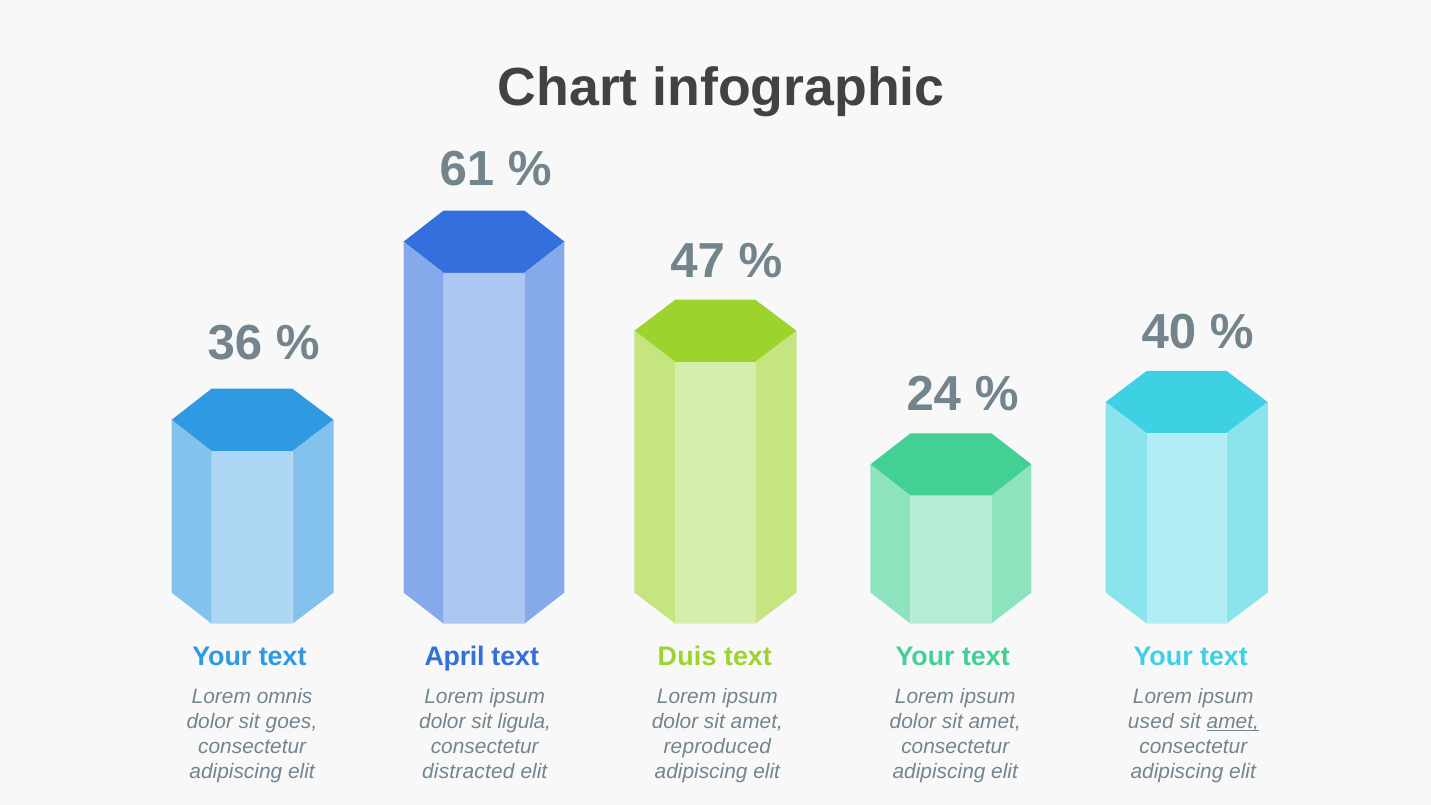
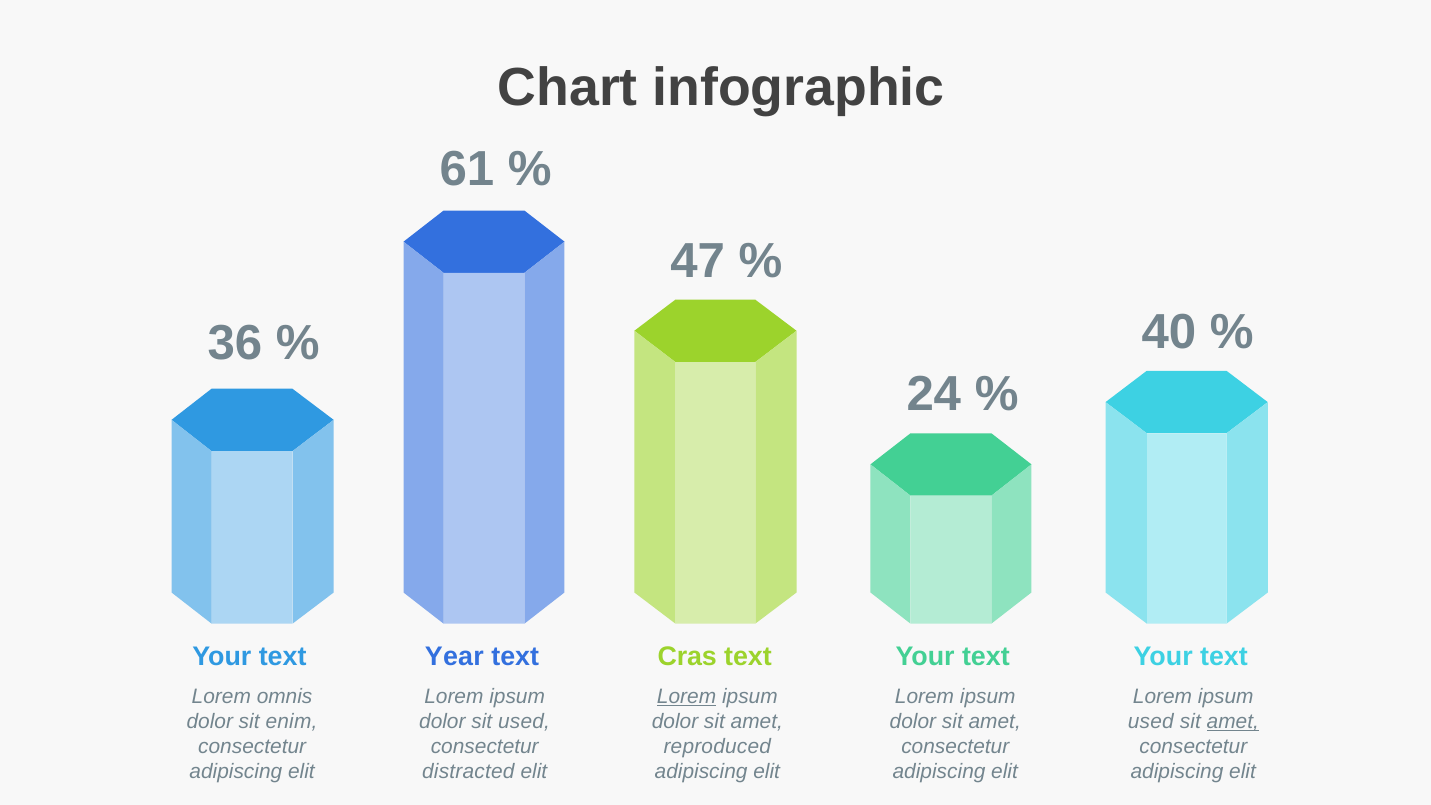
April: April -> Year
Duis: Duis -> Cras
Lorem at (687, 696) underline: none -> present
goes: goes -> enim
sit ligula: ligula -> used
